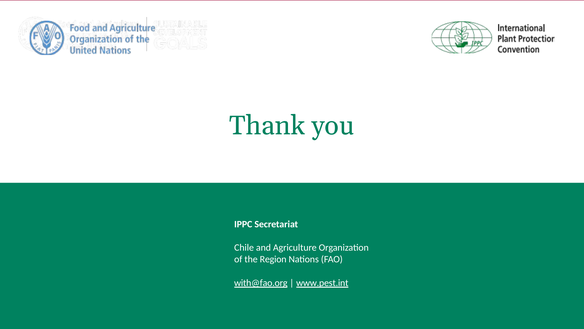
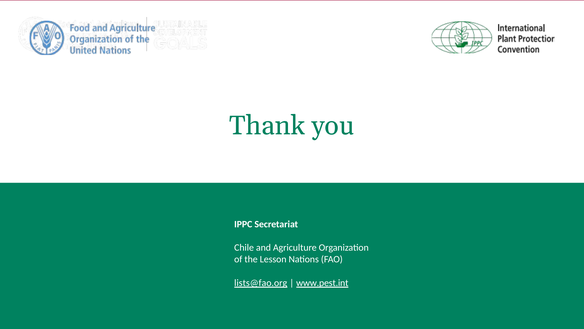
Region: Region -> Lesson
with@fao.org: with@fao.org -> lists@fao.org
